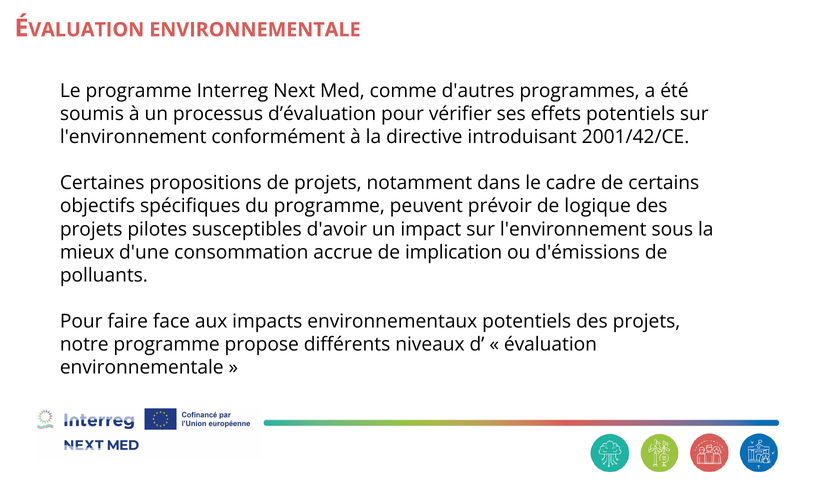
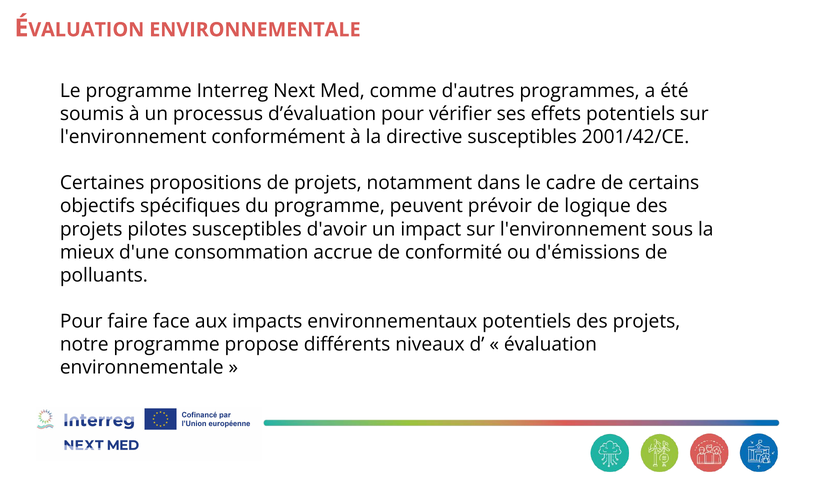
directive introduisant: introduisant -> susceptibles
implication: implication -> conformité
